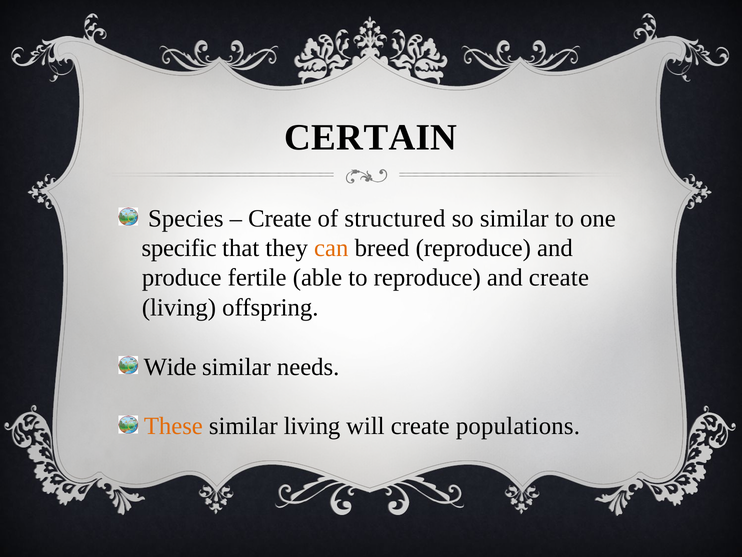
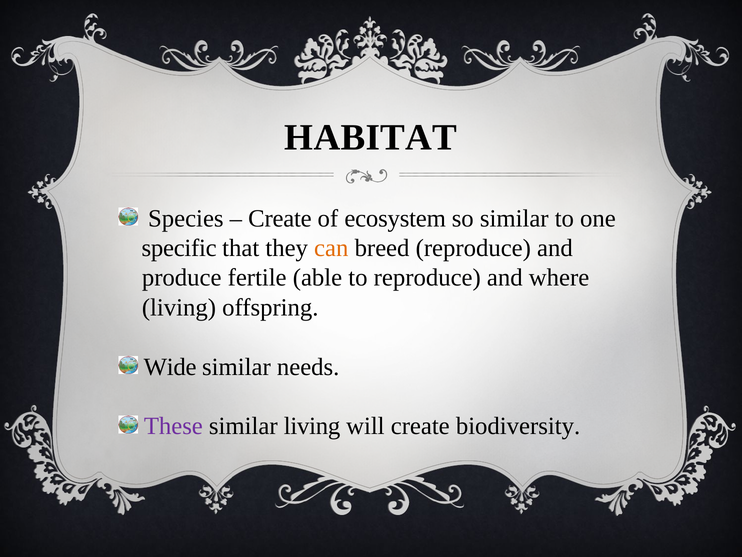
CERTAIN: CERTAIN -> HABITAT
structured: structured -> ecosystem
and create: create -> where
These colour: orange -> purple
populations: populations -> biodiversity
